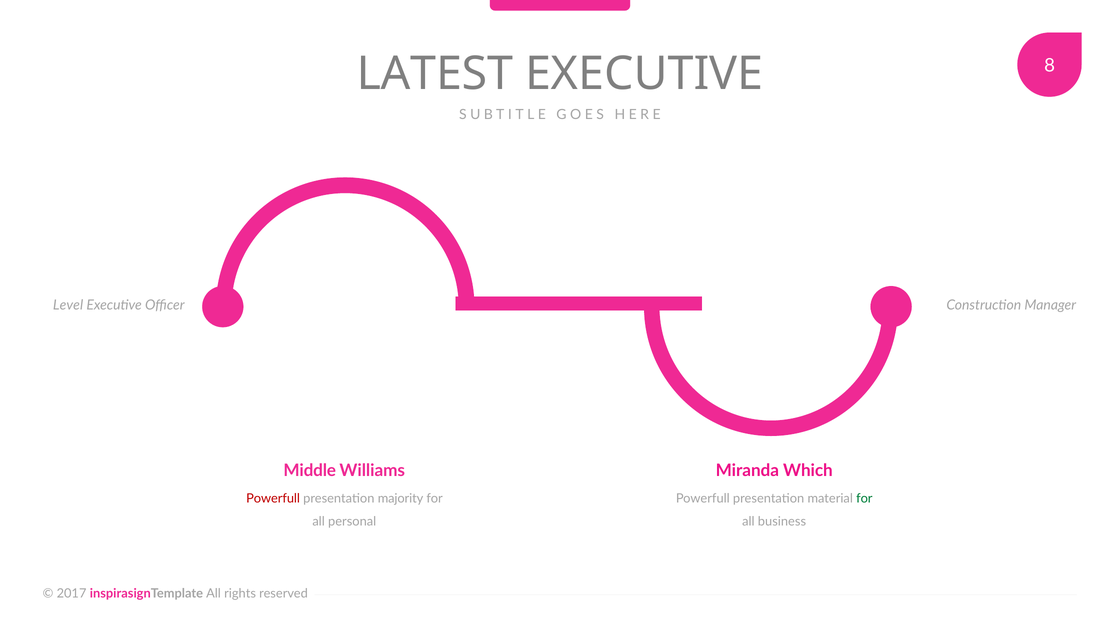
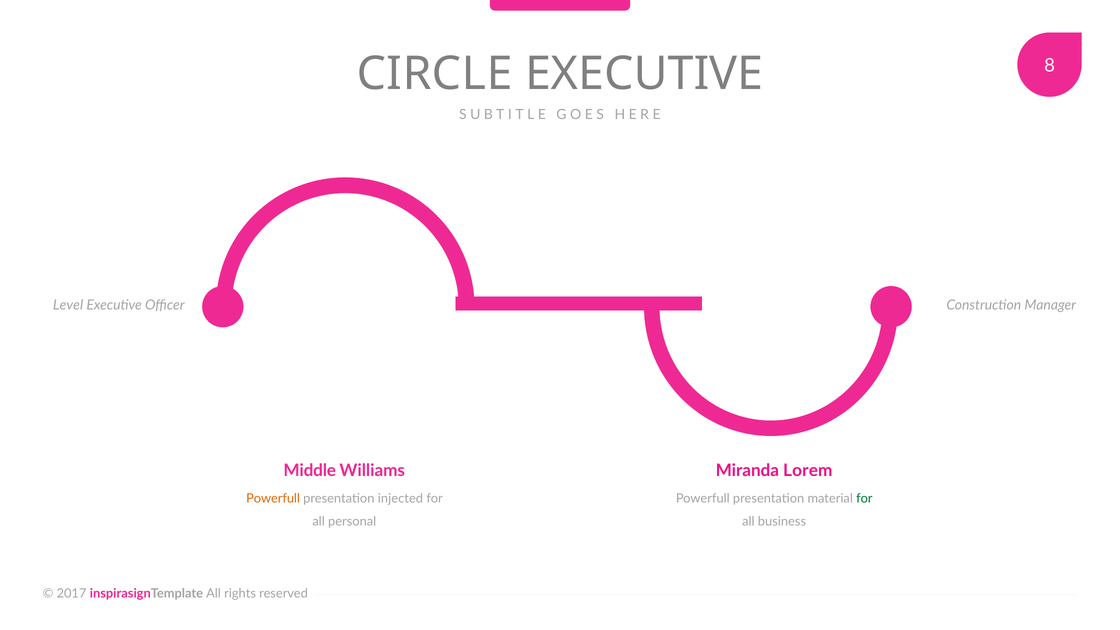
LATEST: LATEST -> CIRCLE
Which: Which -> Lorem
Powerfull at (273, 499) colour: red -> orange
majority: majority -> injected
